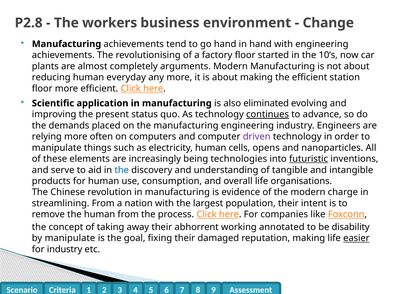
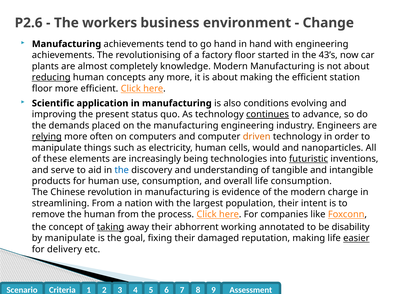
P2.8: P2.8 -> P2.6
10’s: 10’s -> 43’s
arguments: arguments -> knowledge
reducing underline: none -> present
everyday: everyday -> concepts
eliminated: eliminated -> conditions
relying underline: none -> present
driven colour: purple -> orange
opens: opens -> would
life organisations: organisations -> consumption
taking underline: none -> present
for industry: industry -> delivery
